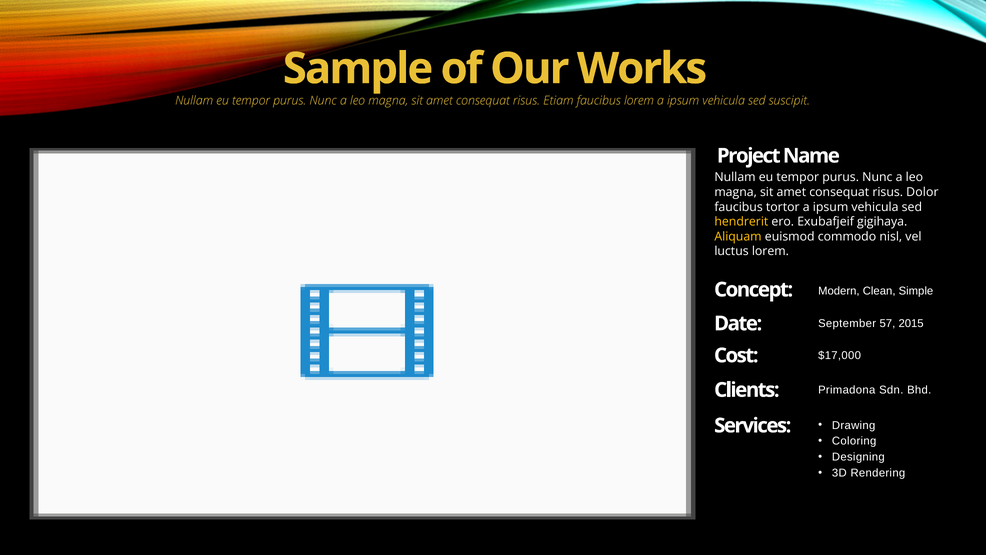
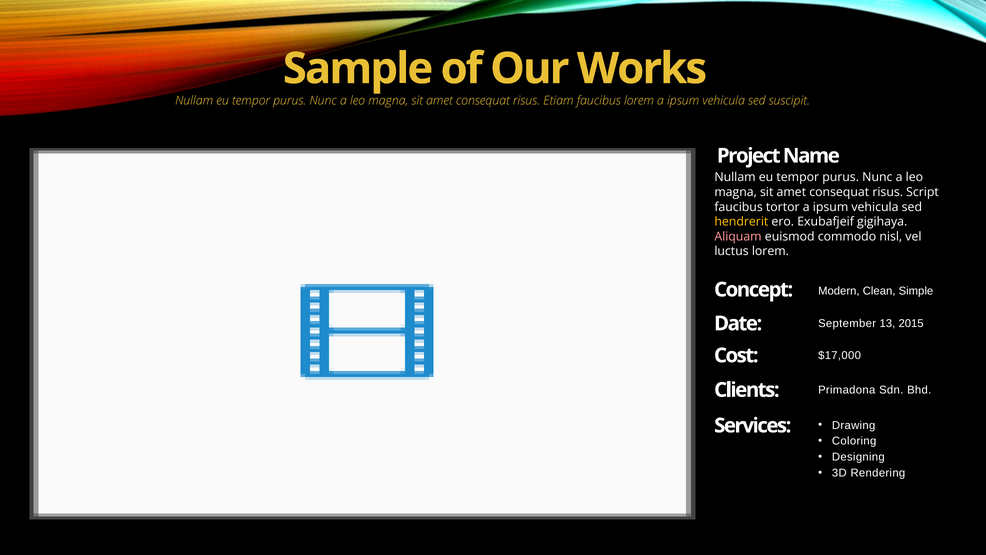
Dolor: Dolor -> Script
Aliquam colour: yellow -> pink
57: 57 -> 13
